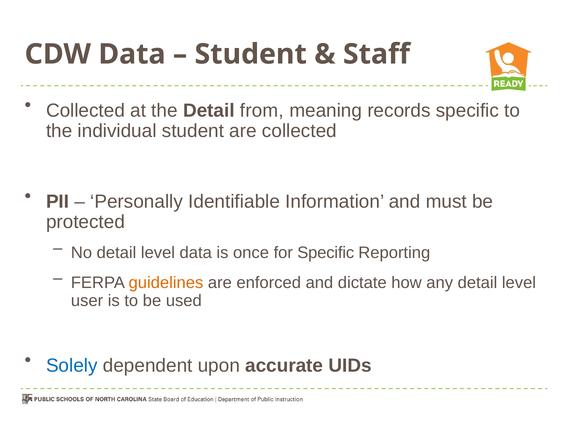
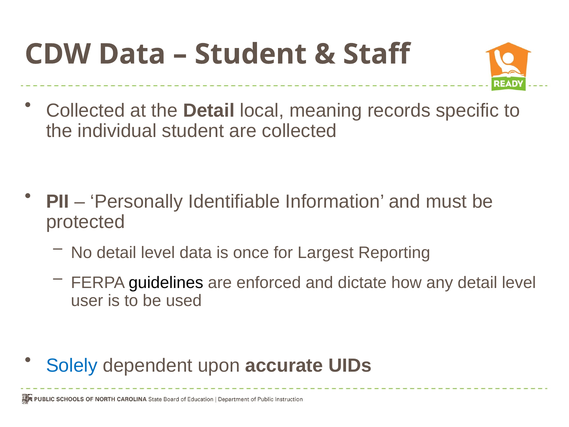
from: from -> local
for Specific: Specific -> Largest
guidelines colour: orange -> black
